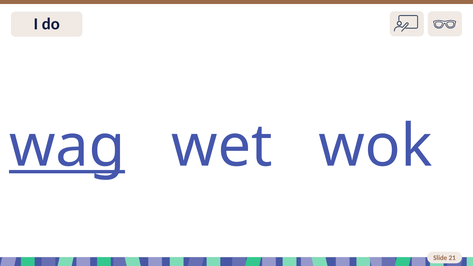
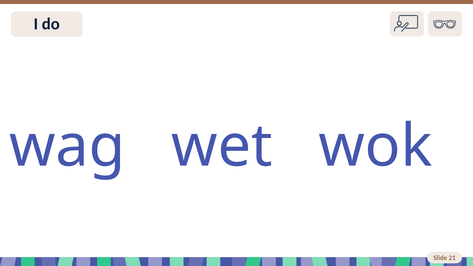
wag underline: present -> none
